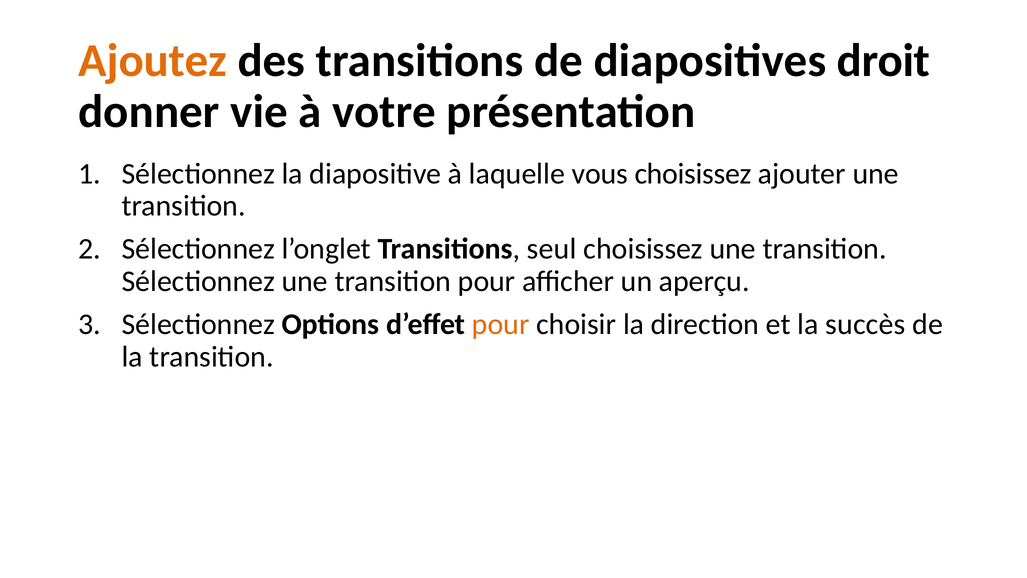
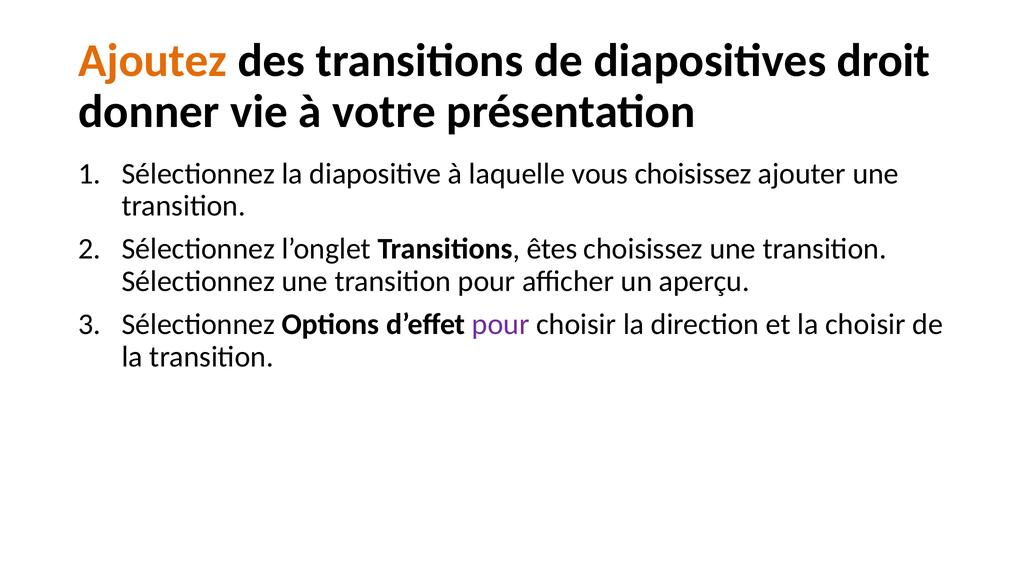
seul: seul -> êtes
pour at (501, 324) colour: orange -> purple
la succès: succès -> choisir
